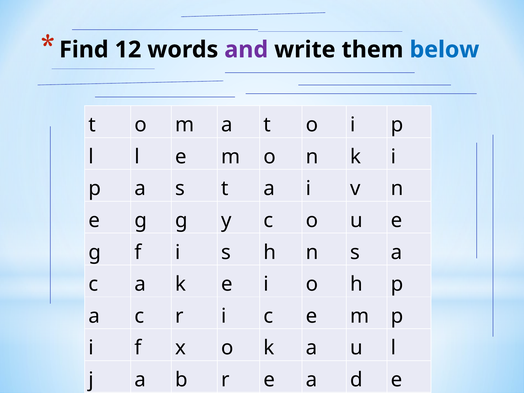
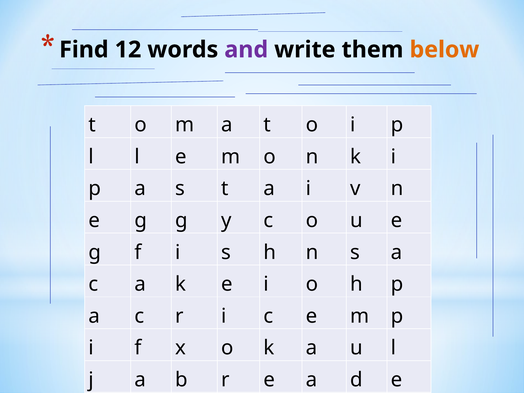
below colour: blue -> orange
